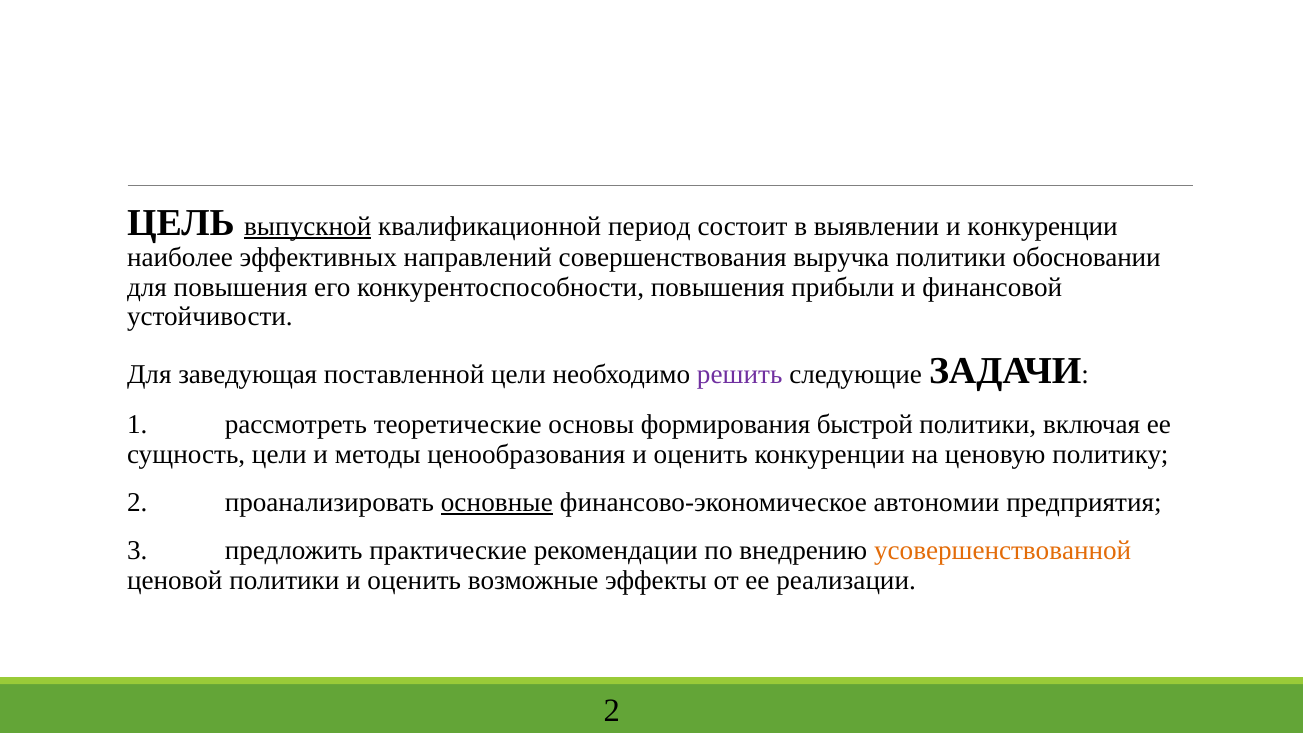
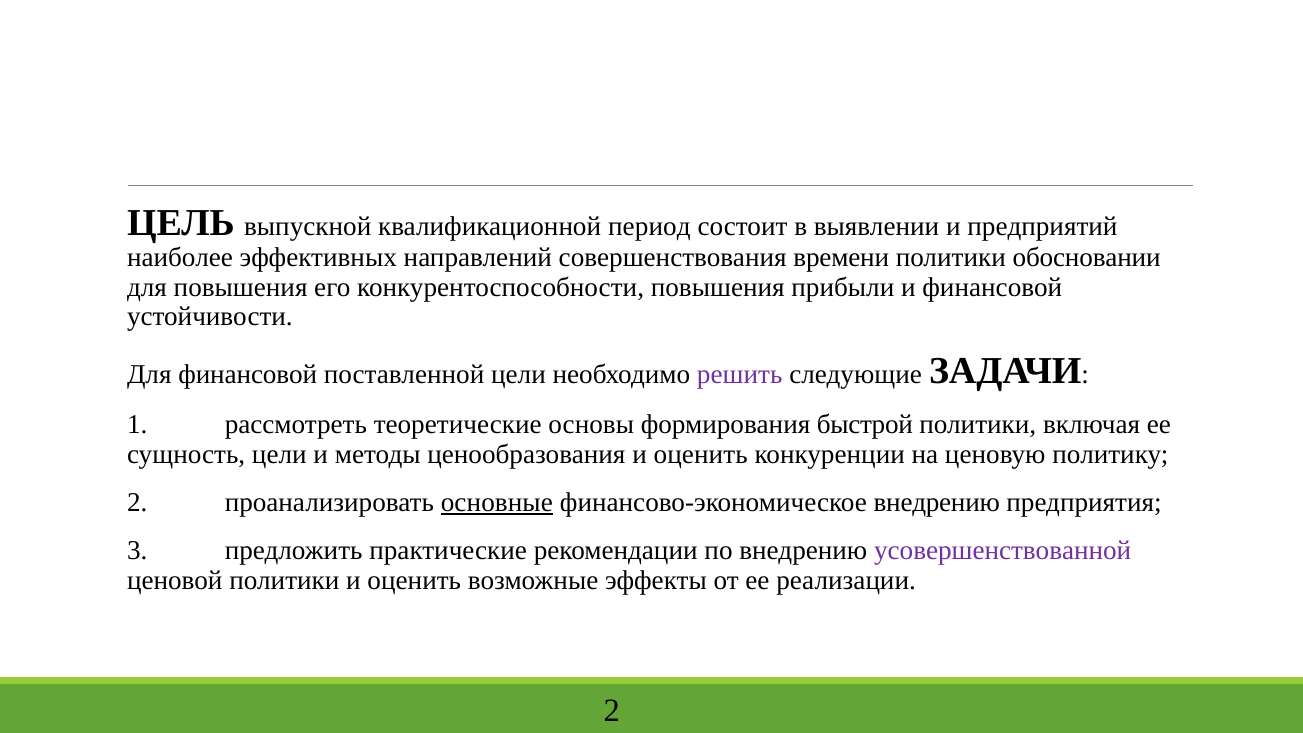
выпускной underline: present -> none
и конкуренции: конкуренции -> предприятий
выручка: выручка -> времени
Для заведующая: заведующая -> финансовой
финансово-экономическое автономии: автономии -> внедрению
усовершенствованной colour: orange -> purple
